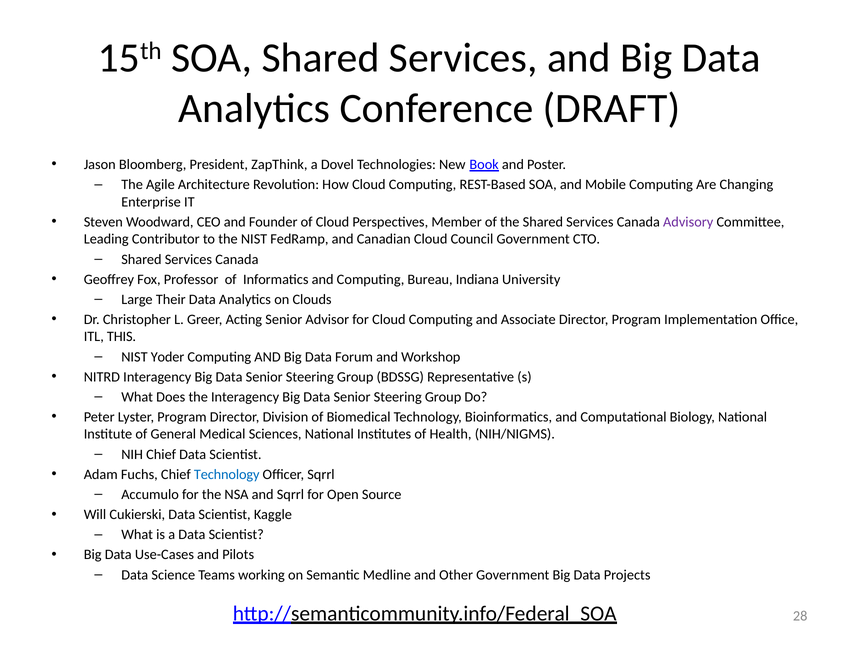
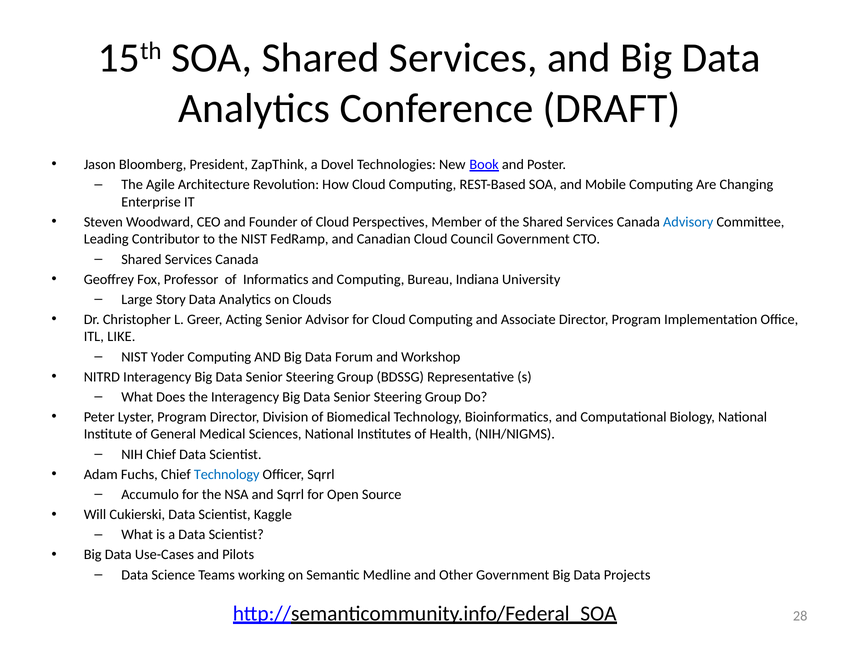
Advisory colour: purple -> blue
Their: Their -> Story
THIS: THIS -> LIKE
